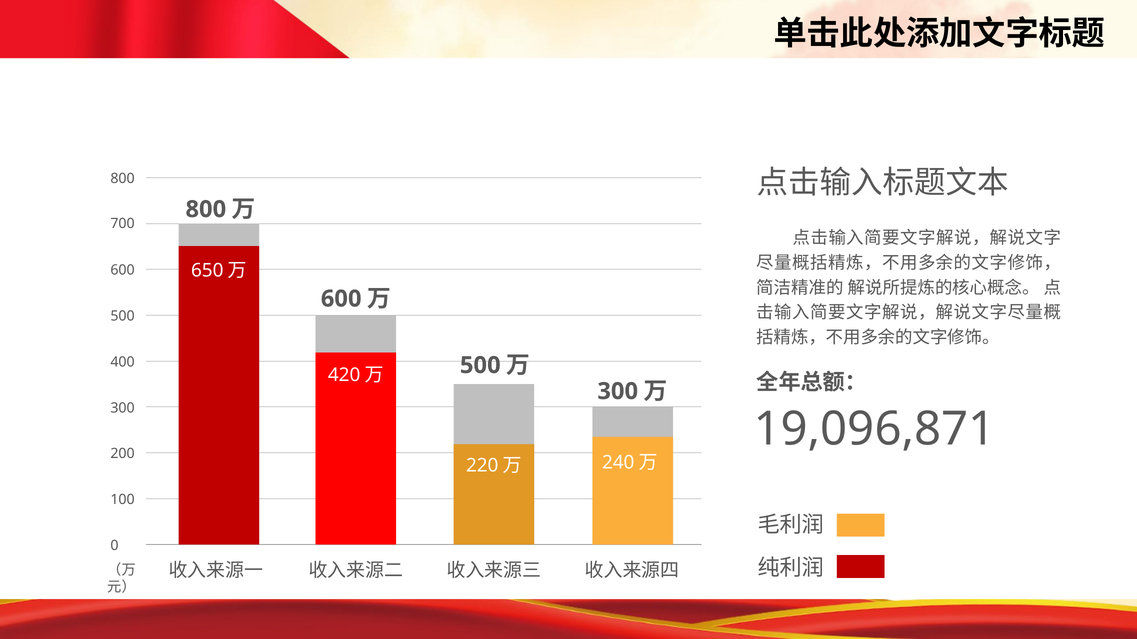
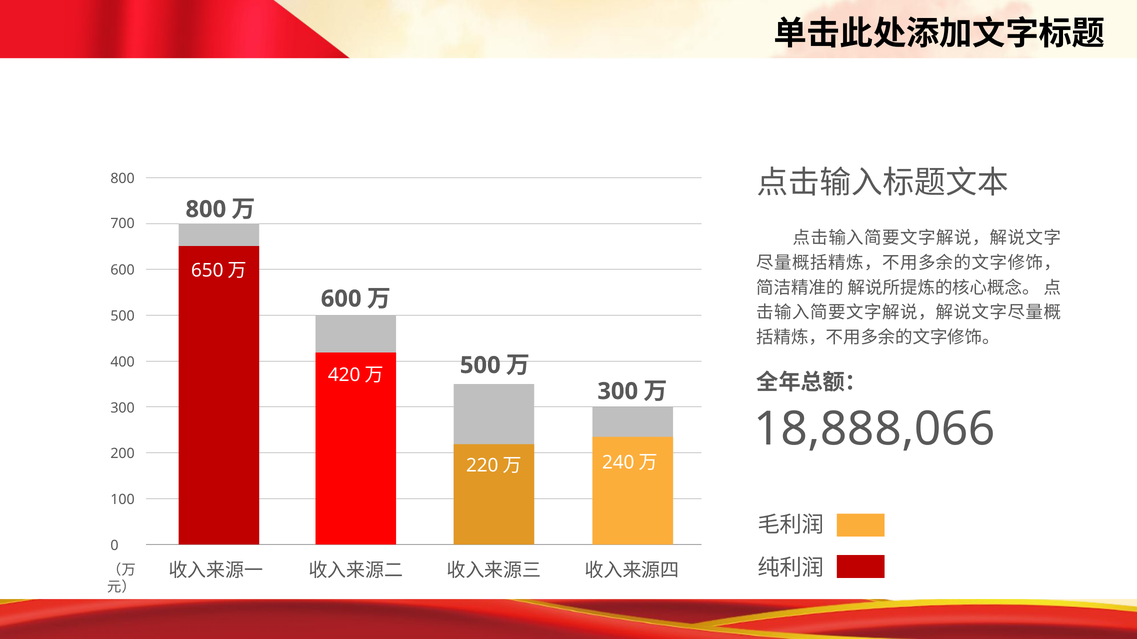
19,096,871: 19,096,871 -> 18,888,066
